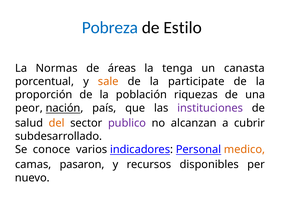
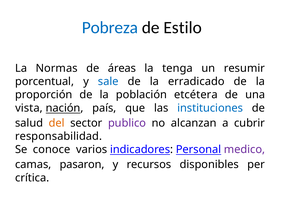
canasta: canasta -> resumir
sale colour: orange -> blue
participate: participate -> erradicado
riquezas: riquezas -> etcétera
peor: peor -> vista
instituciones colour: purple -> blue
subdesarrollado: subdesarrollado -> responsabilidad
medico colour: orange -> purple
nuevo: nuevo -> crítica
